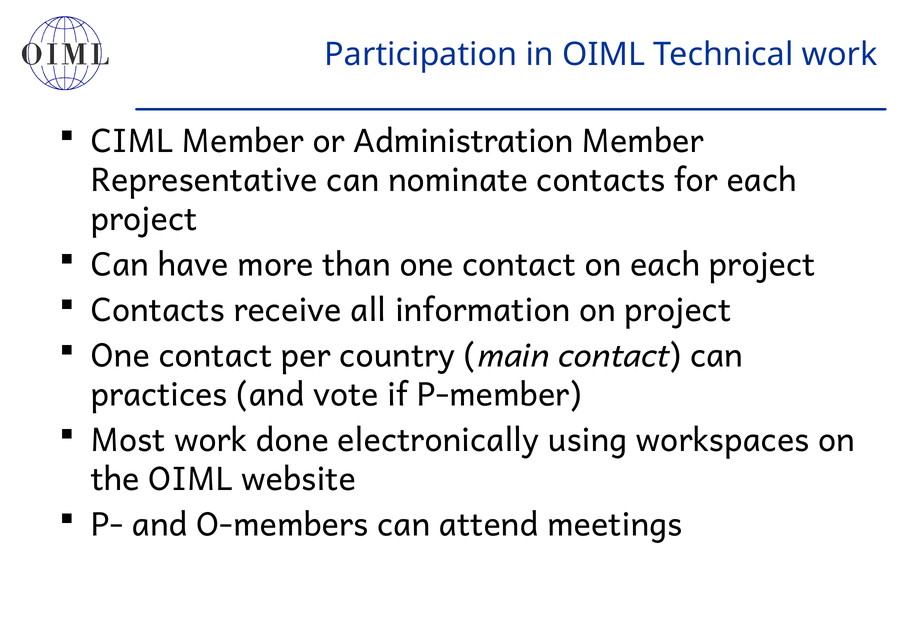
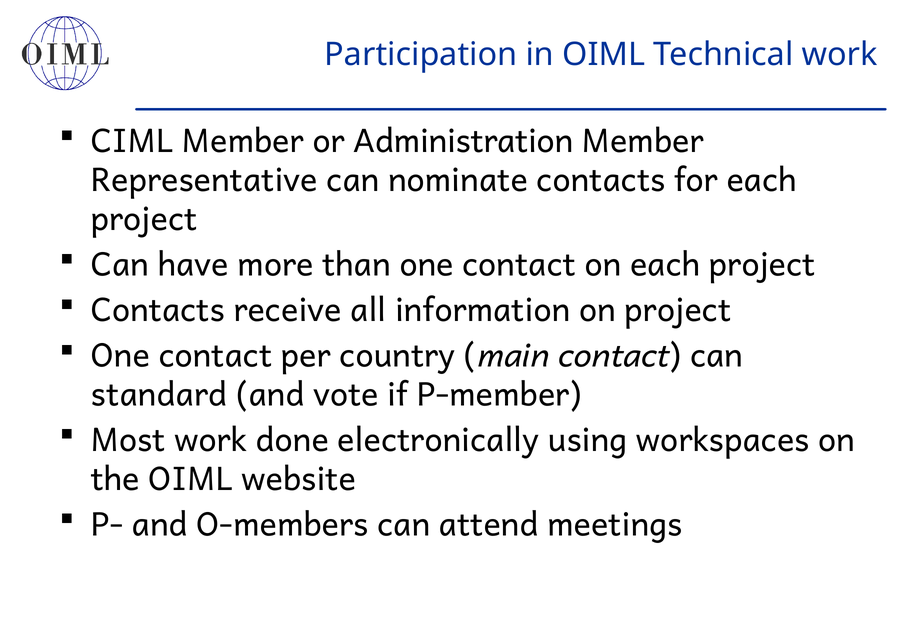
practices: practices -> standard
